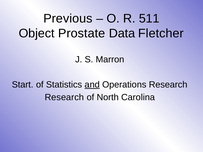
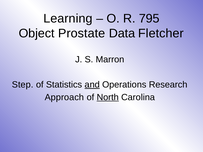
Previous: Previous -> Learning
511: 511 -> 795
Start: Start -> Step
Research at (64, 97): Research -> Approach
North underline: none -> present
